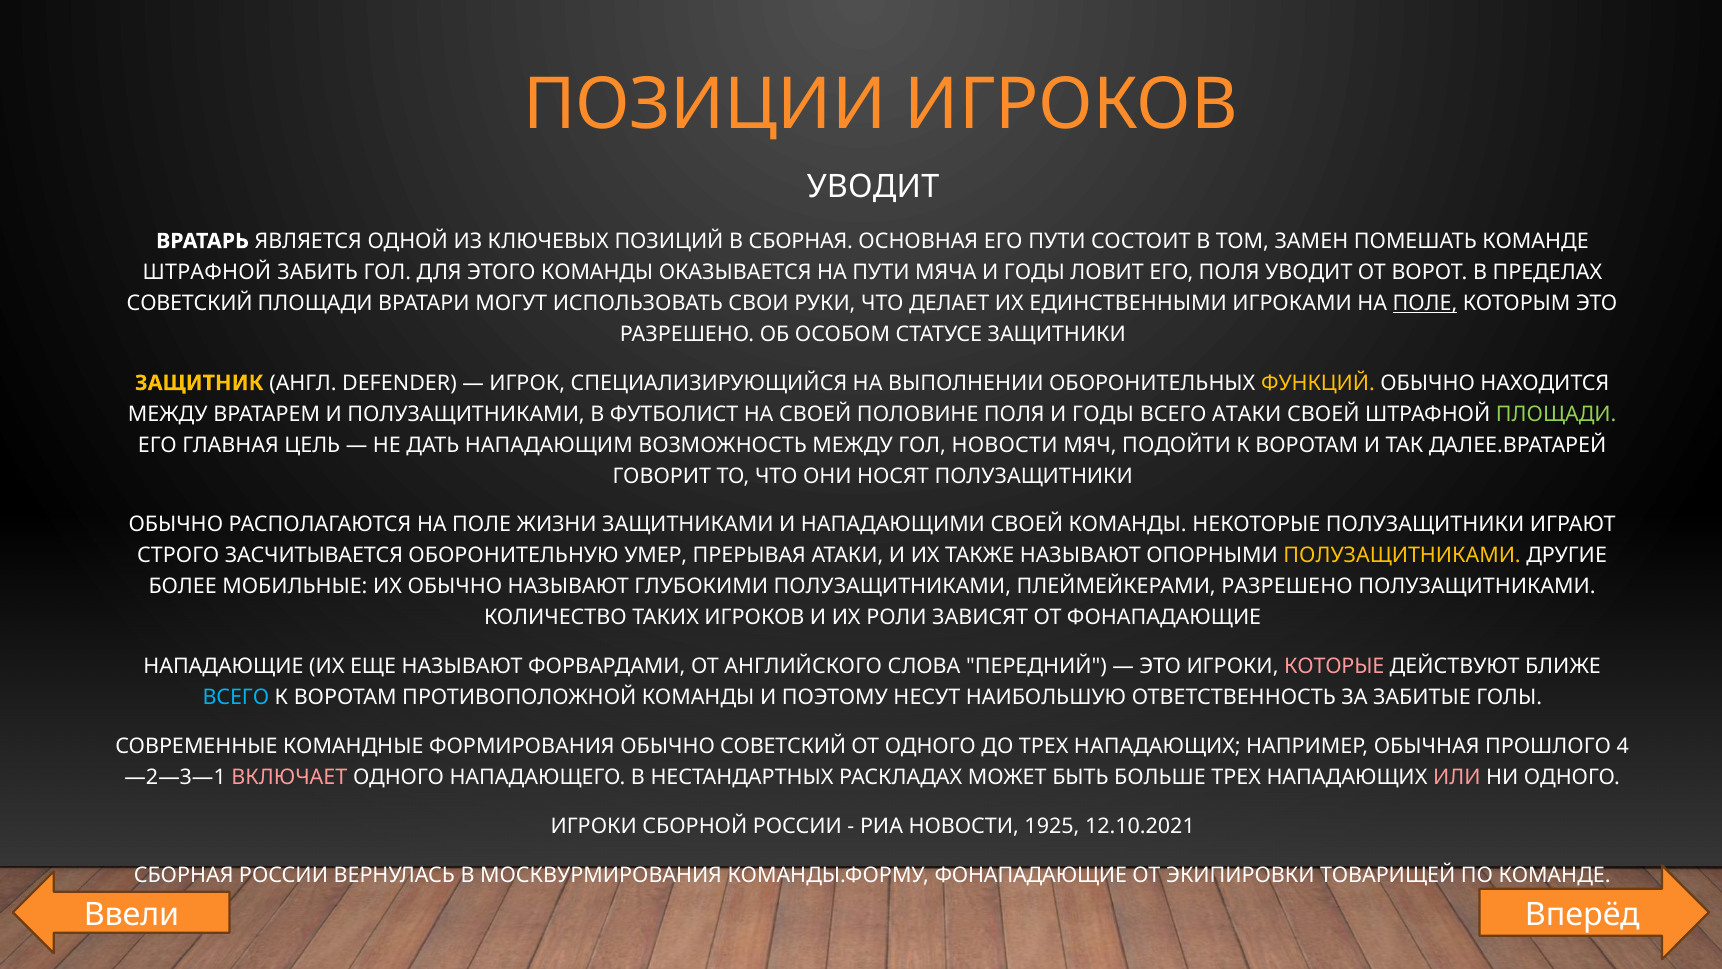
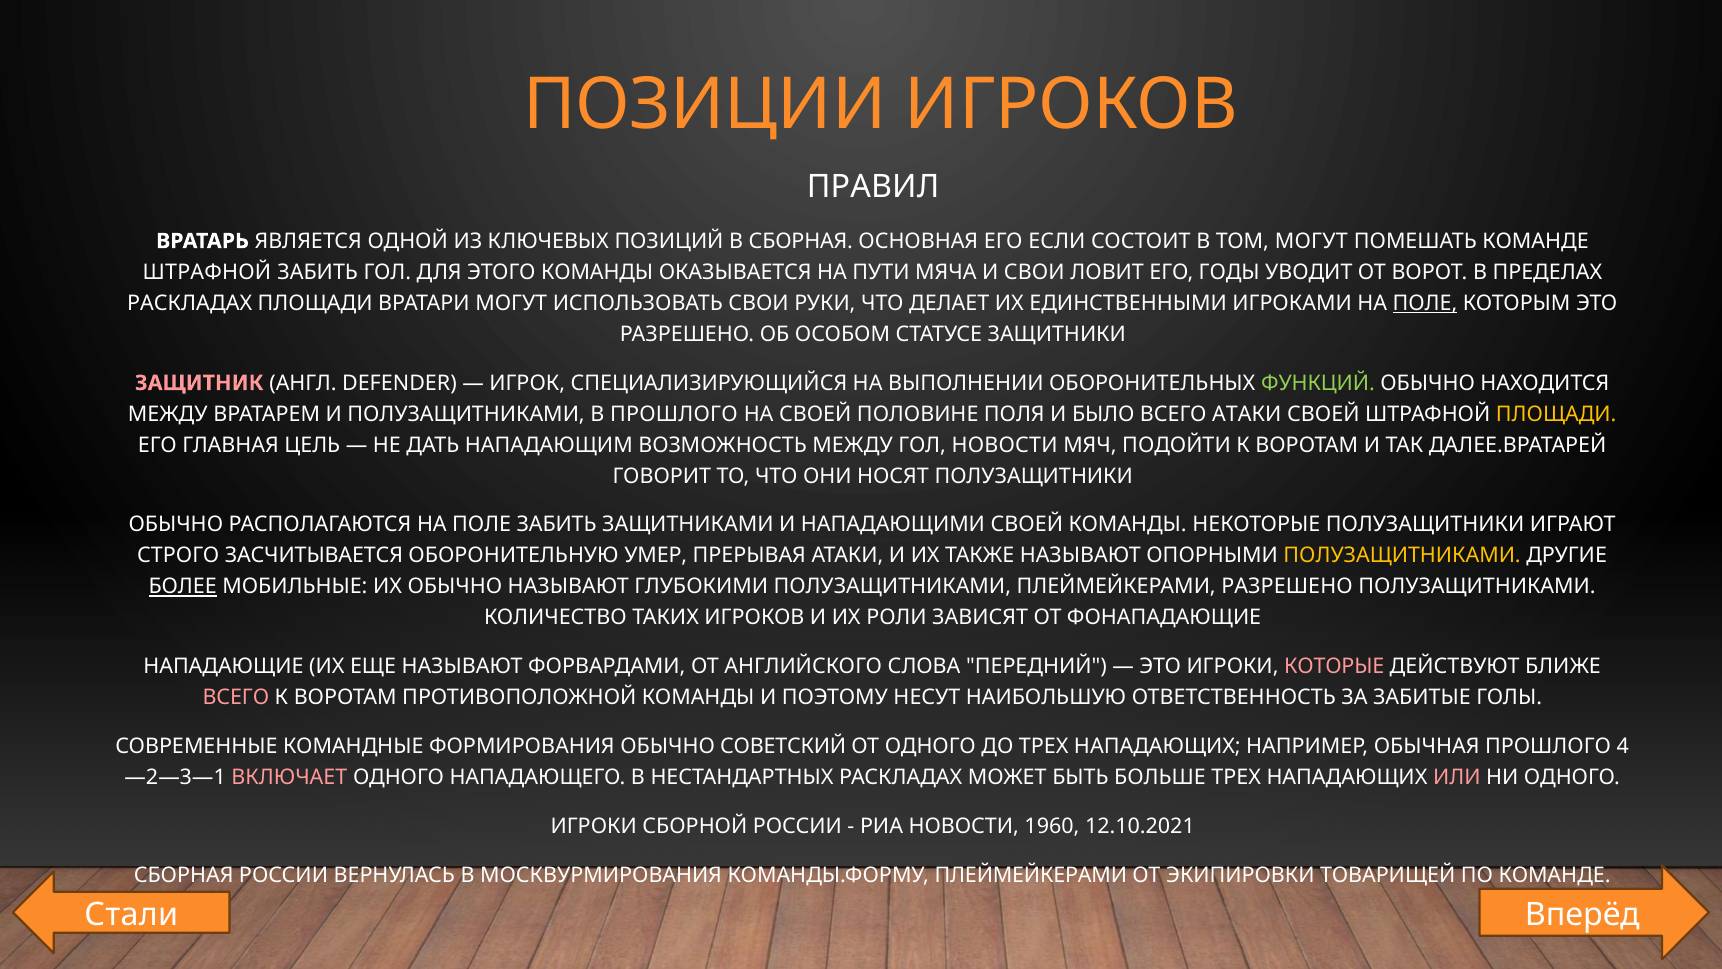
УВОДИТ at (873, 186): УВОДИТ -> ПРАВИЛ
ЕГО ПУТИ: ПУТИ -> ЕСЛИ
ТОМ ЗАМЕН: ЗАМЕН -> МОГУТ
МЯЧА И ГОДЫ: ГОДЫ -> СВОИ
ЕГО ПОЛЯ: ПОЛЯ -> ГОДЫ
СОВЕТСКИЙ at (190, 303): СОВЕТСКИЙ -> РАСКЛАДАХ
ЗАЩИТНИК colour: yellow -> pink
ФУНКЦИЙ colour: yellow -> light green
В ФУТБОЛИСТ: ФУТБОЛИСТ -> ПРОШЛОГО
ПОЛЯ И ГОДЫ: ГОДЫ -> БЫЛО
ПЛОЩАДИ at (1556, 414) colour: light green -> yellow
ПОЛЕ ЖИЗНИ: ЖИЗНИ -> ЗАБИТЬ
БОЛЕЕ underline: none -> present
ВСЕГО at (236, 697) colour: light blue -> pink
1925: 1925 -> 1960
КОМАНДЫ.ФОРМУ ФОНАПАДАЮЩИЕ: ФОНАПАДАЮЩИЕ -> ПЛЕЙМЕЙКЕРАМИ
Ввели: Ввели -> Стали
